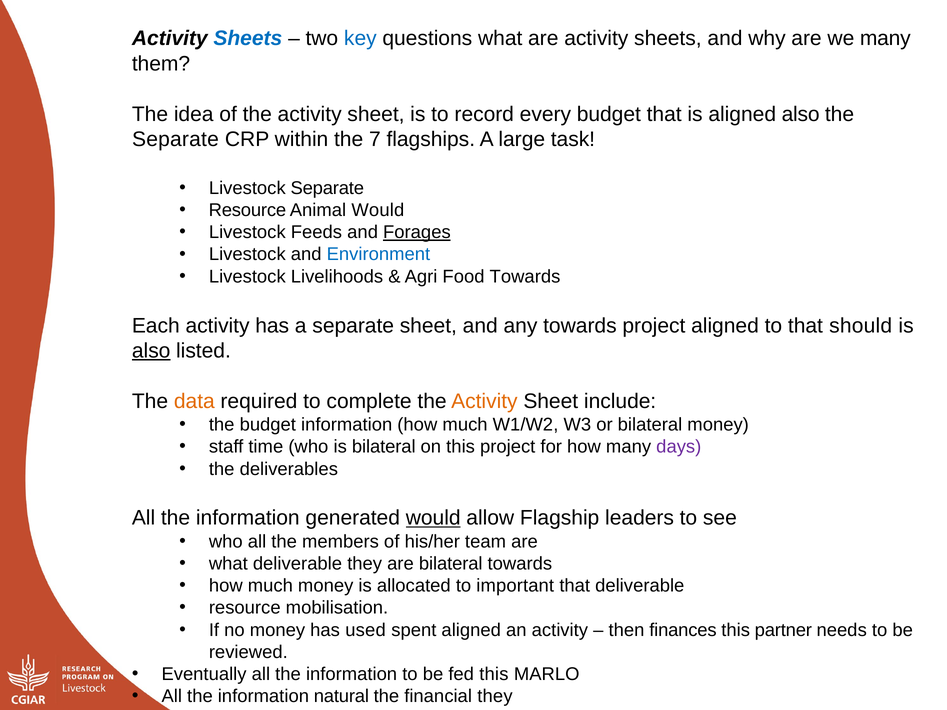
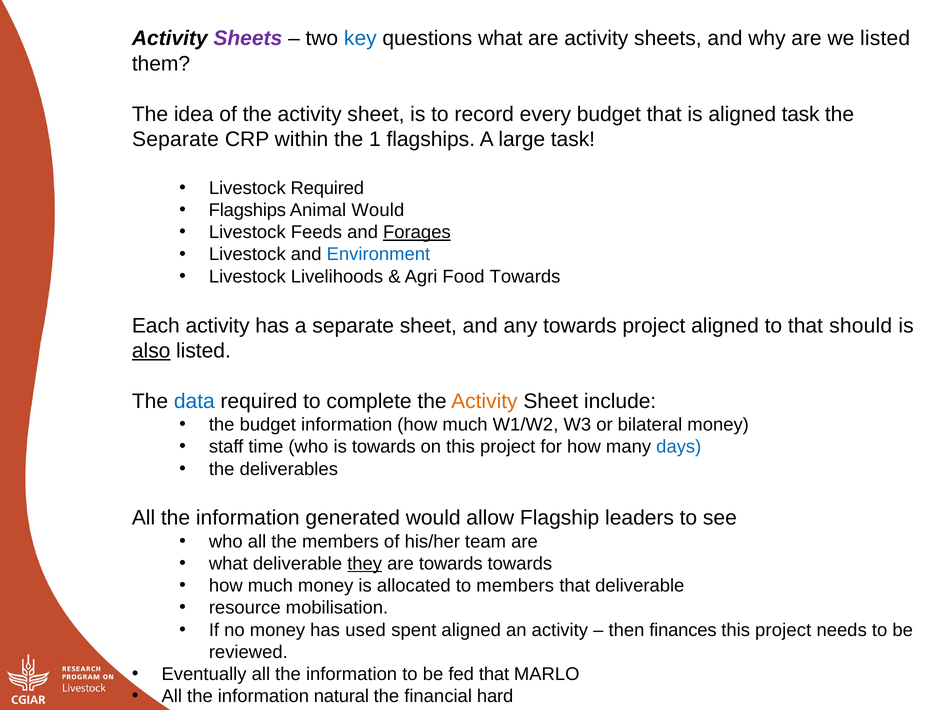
Sheets at (248, 38) colour: blue -> purple
we many: many -> listed
aligned also: also -> task
7: 7 -> 1
Livestock Separate: Separate -> Required
Resource at (247, 210): Resource -> Flagships
data colour: orange -> blue
is bilateral: bilateral -> towards
days colour: purple -> blue
would at (433, 518) underline: present -> none
they at (365, 564) underline: none -> present
are bilateral: bilateral -> towards
to important: important -> members
partner at (783, 630): partner -> project
fed this: this -> that
financial they: they -> hard
